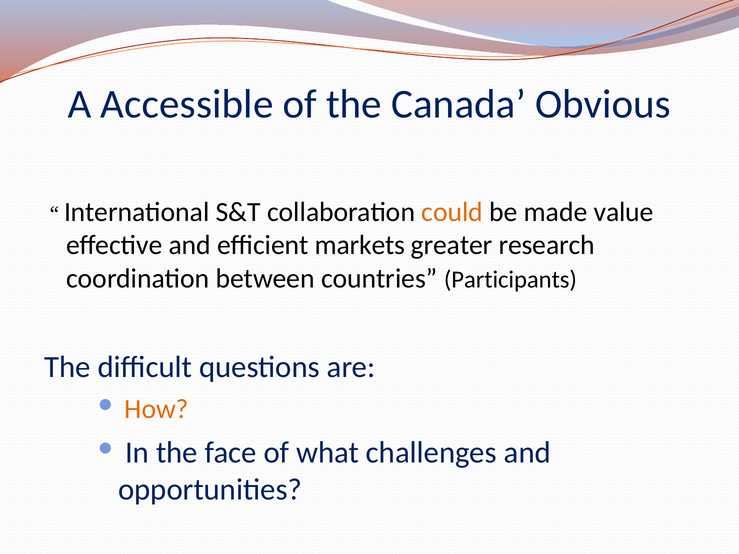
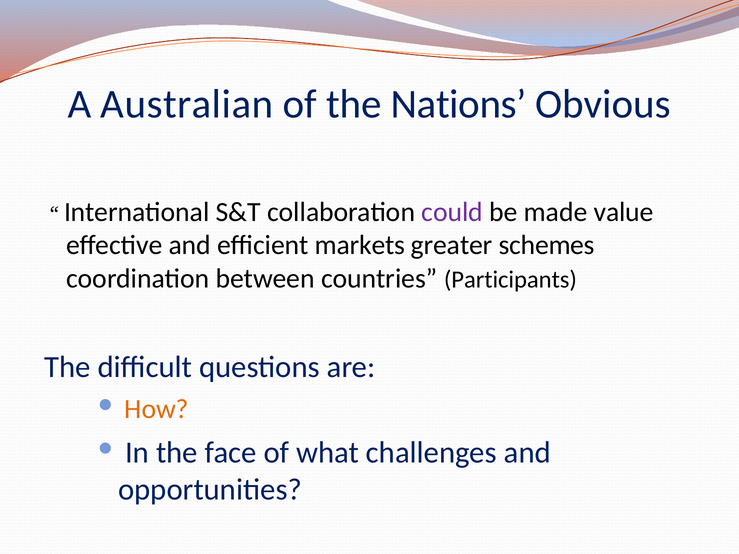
Accessible: Accessible -> Australian
Canada: Canada -> Nations
could colour: orange -> purple
research: research -> schemes
